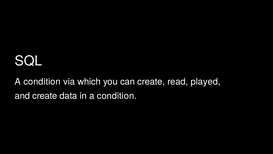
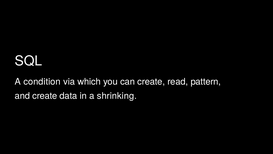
played: played -> pattern
in a condition: condition -> shrinking
